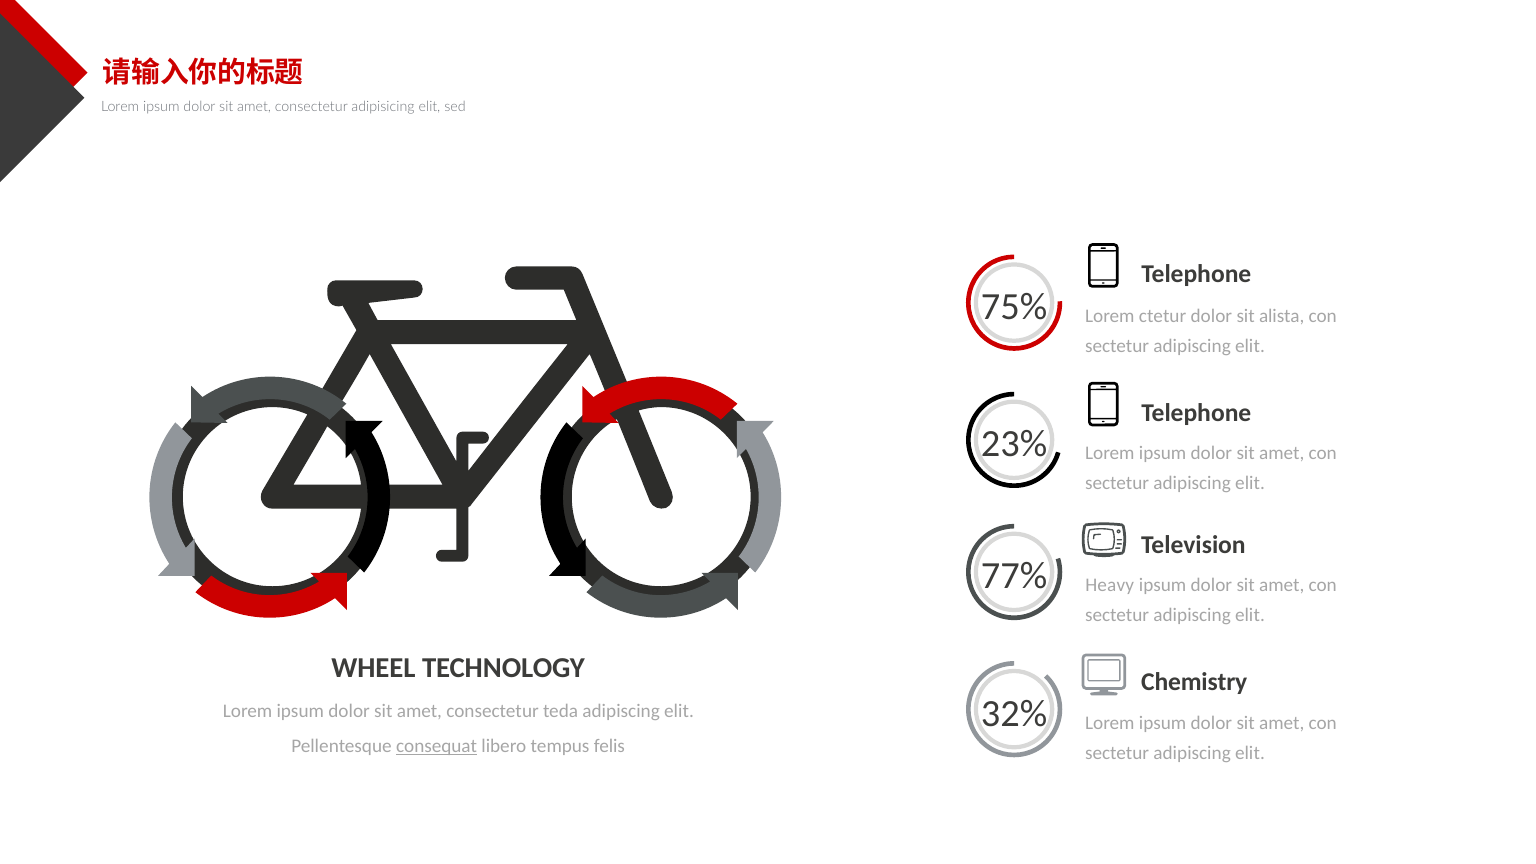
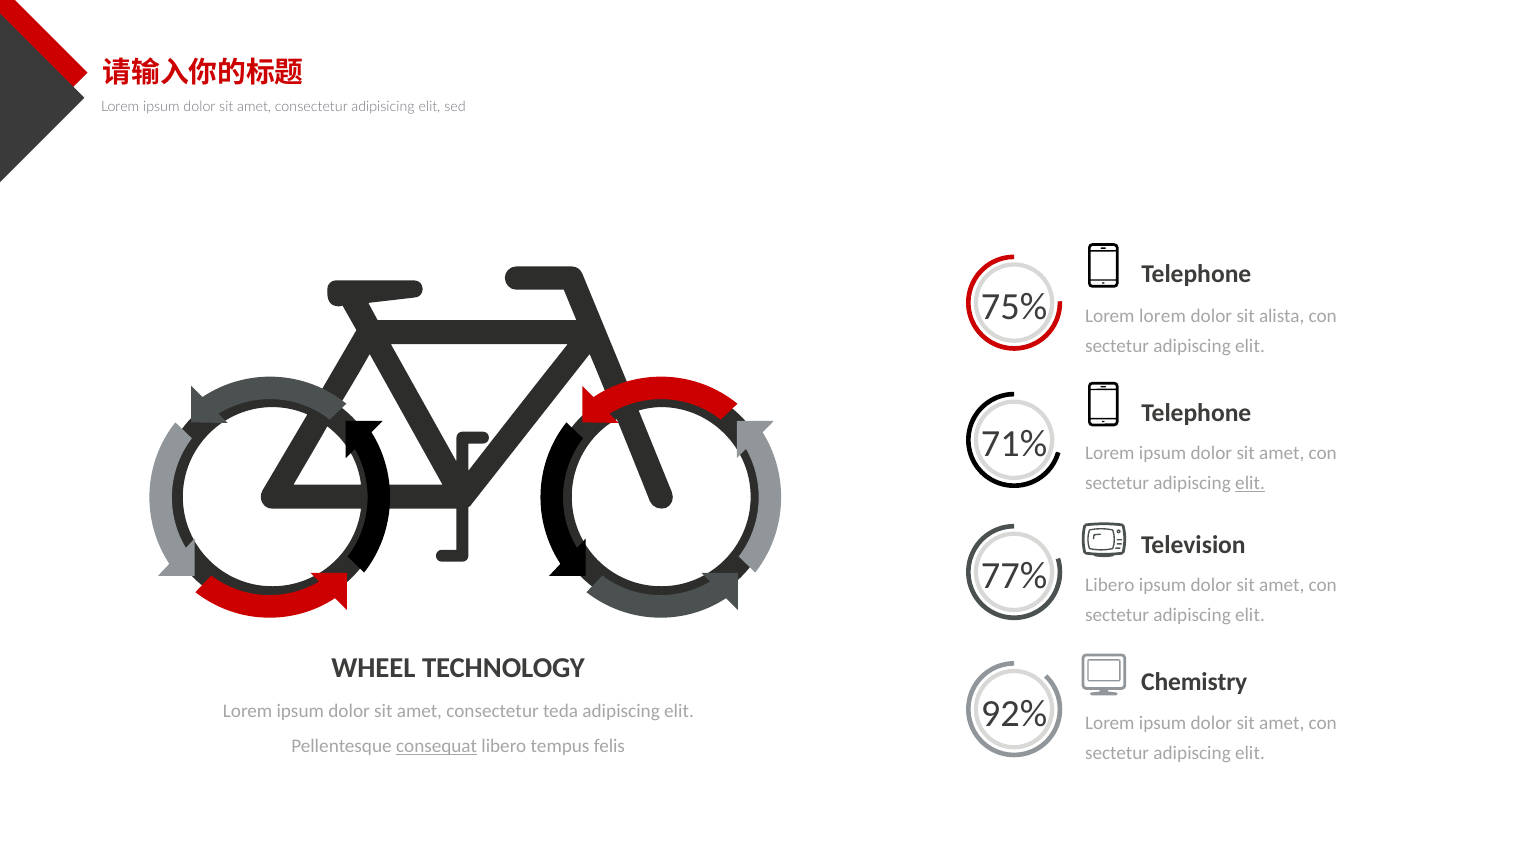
Lorem ctetur: ctetur -> lorem
23%: 23% -> 71%
elit at (1250, 483) underline: none -> present
Heavy at (1110, 585): Heavy -> Libero
32%: 32% -> 92%
